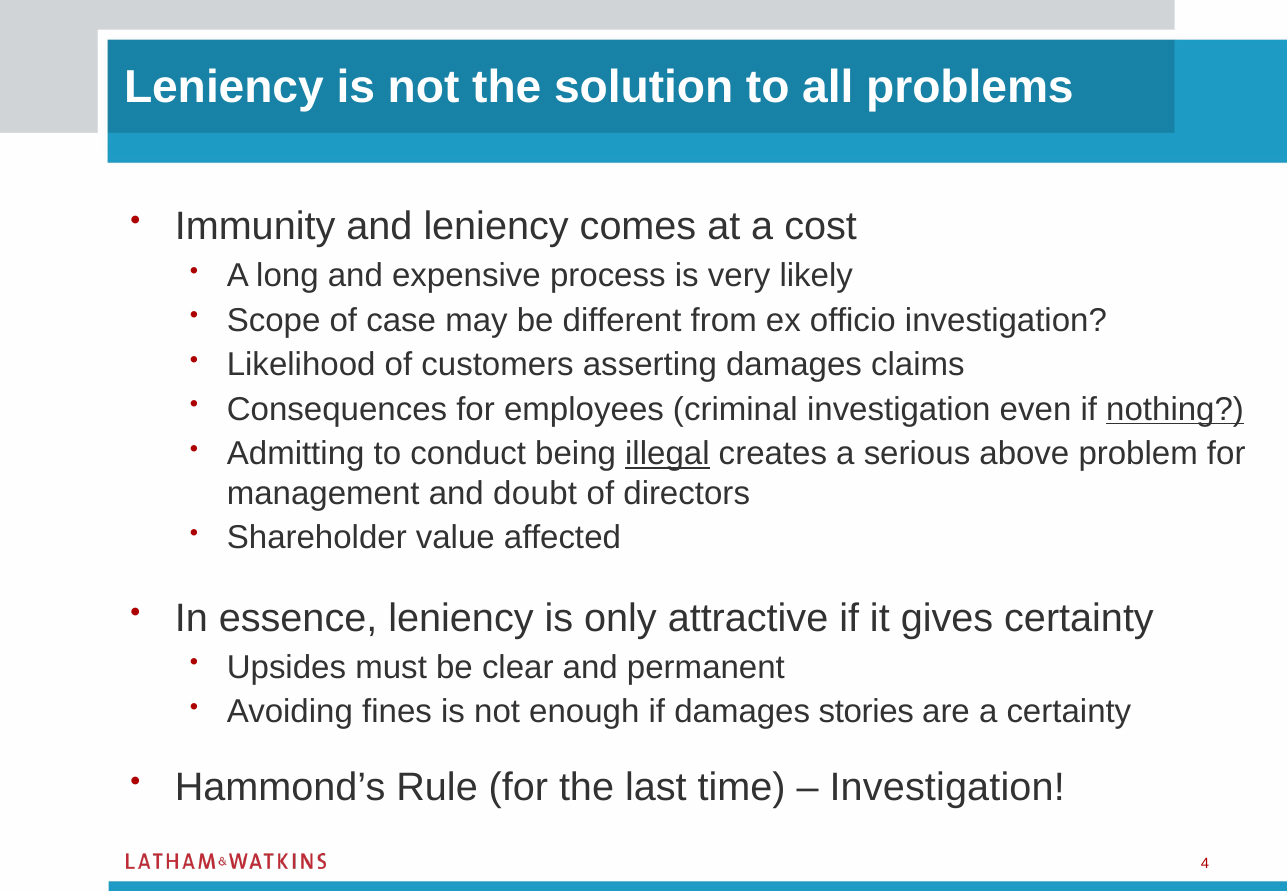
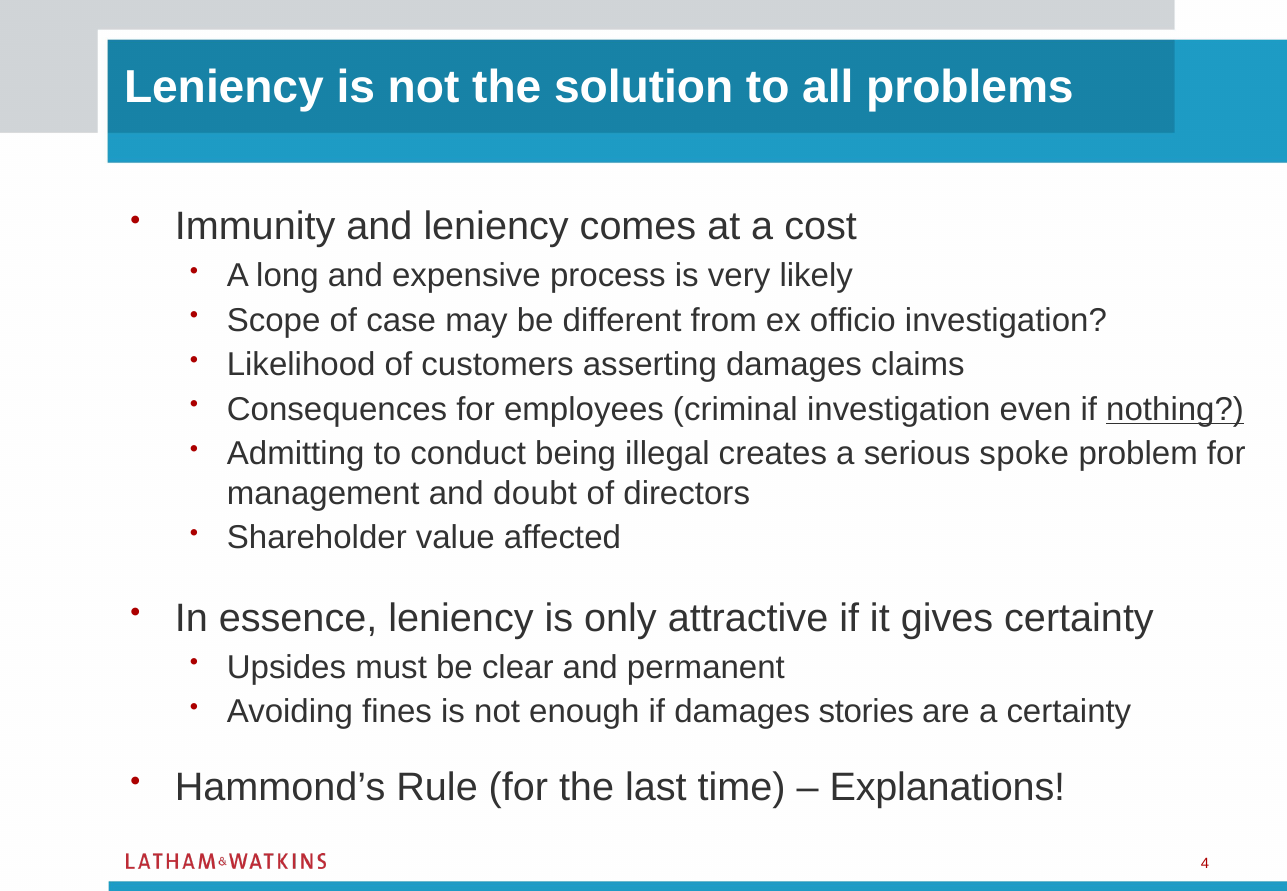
illegal underline: present -> none
above: above -> spoke
Investigation at (947, 788): Investigation -> Explanations
